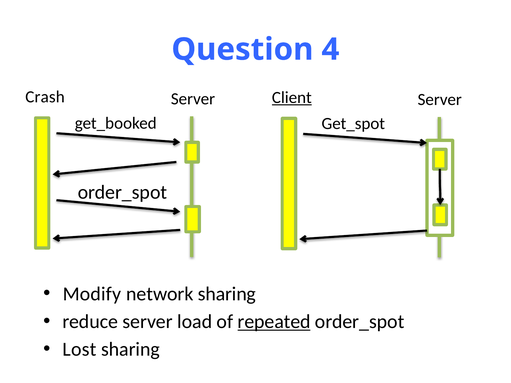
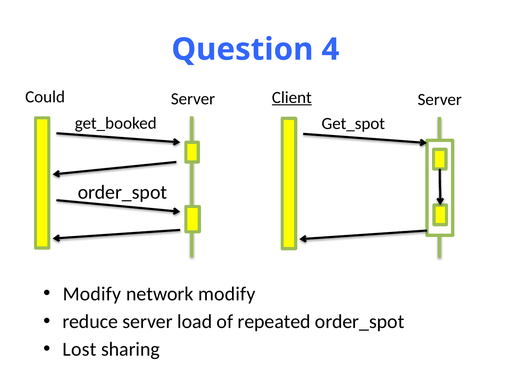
Crash: Crash -> Could
network sharing: sharing -> modify
repeated underline: present -> none
